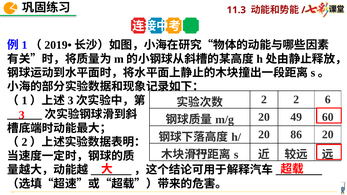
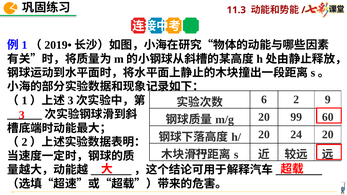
2 at (264, 100): 2 -> 6
6: 6 -> 9
49: 49 -> 99
86: 86 -> 24
